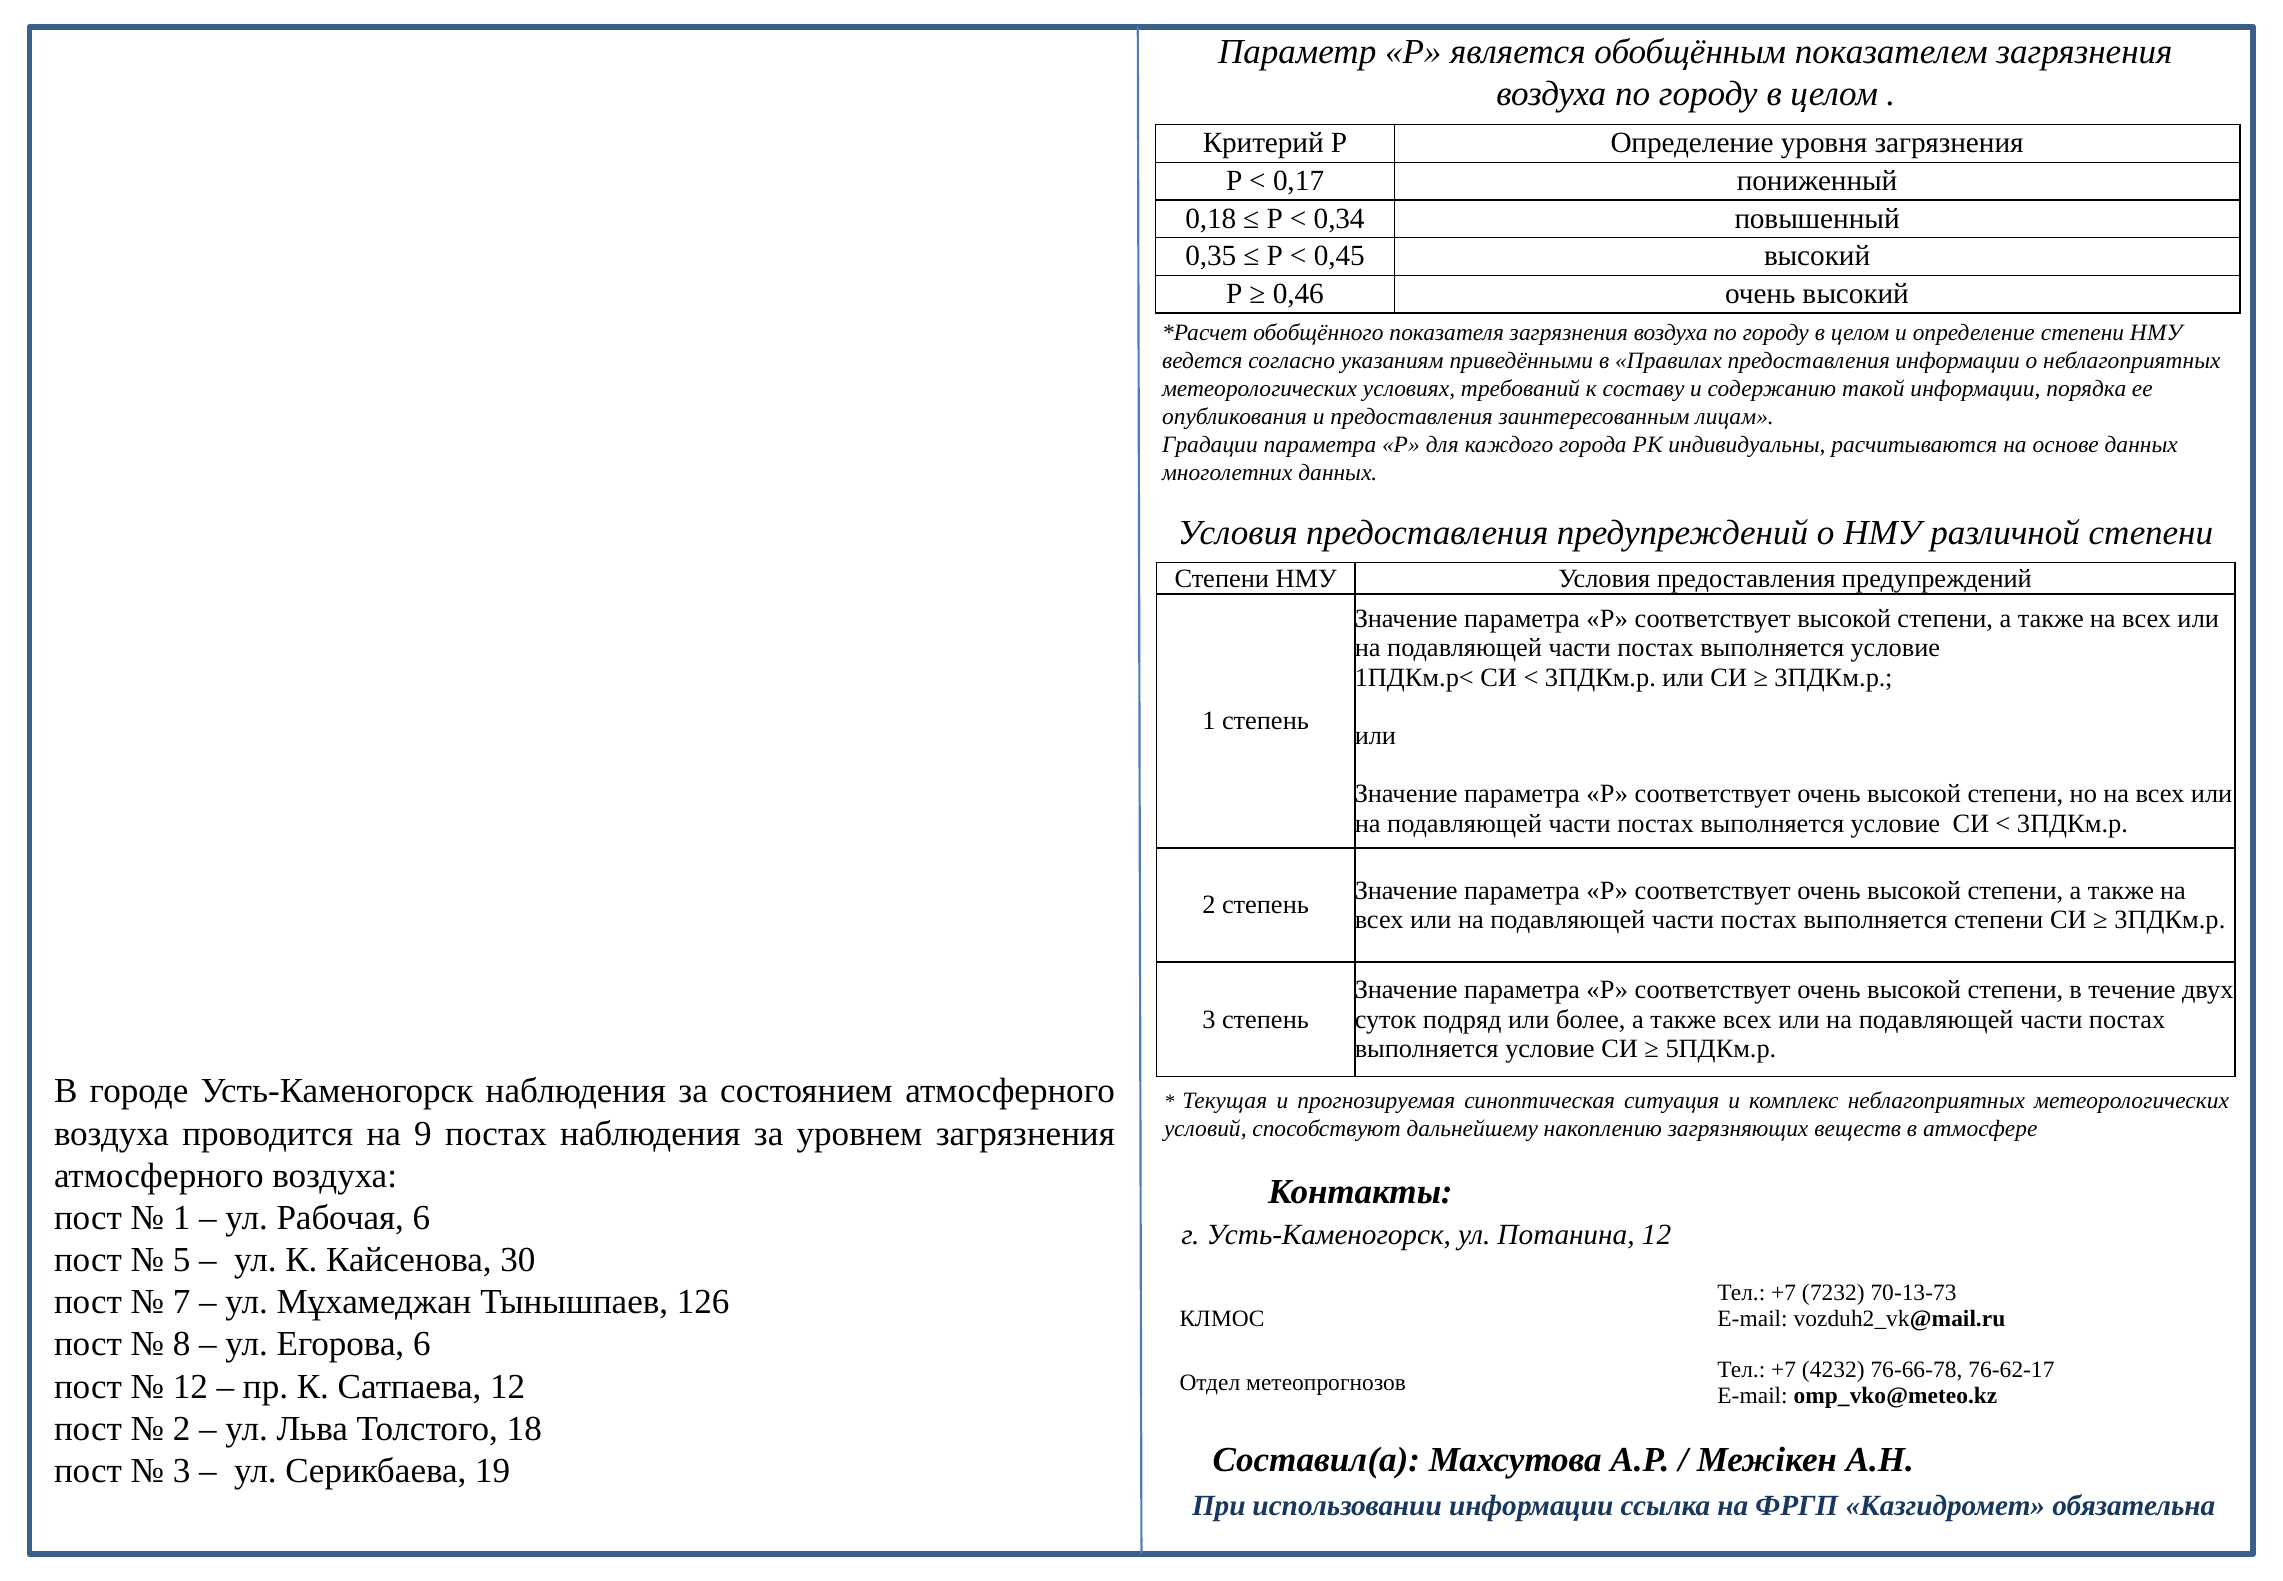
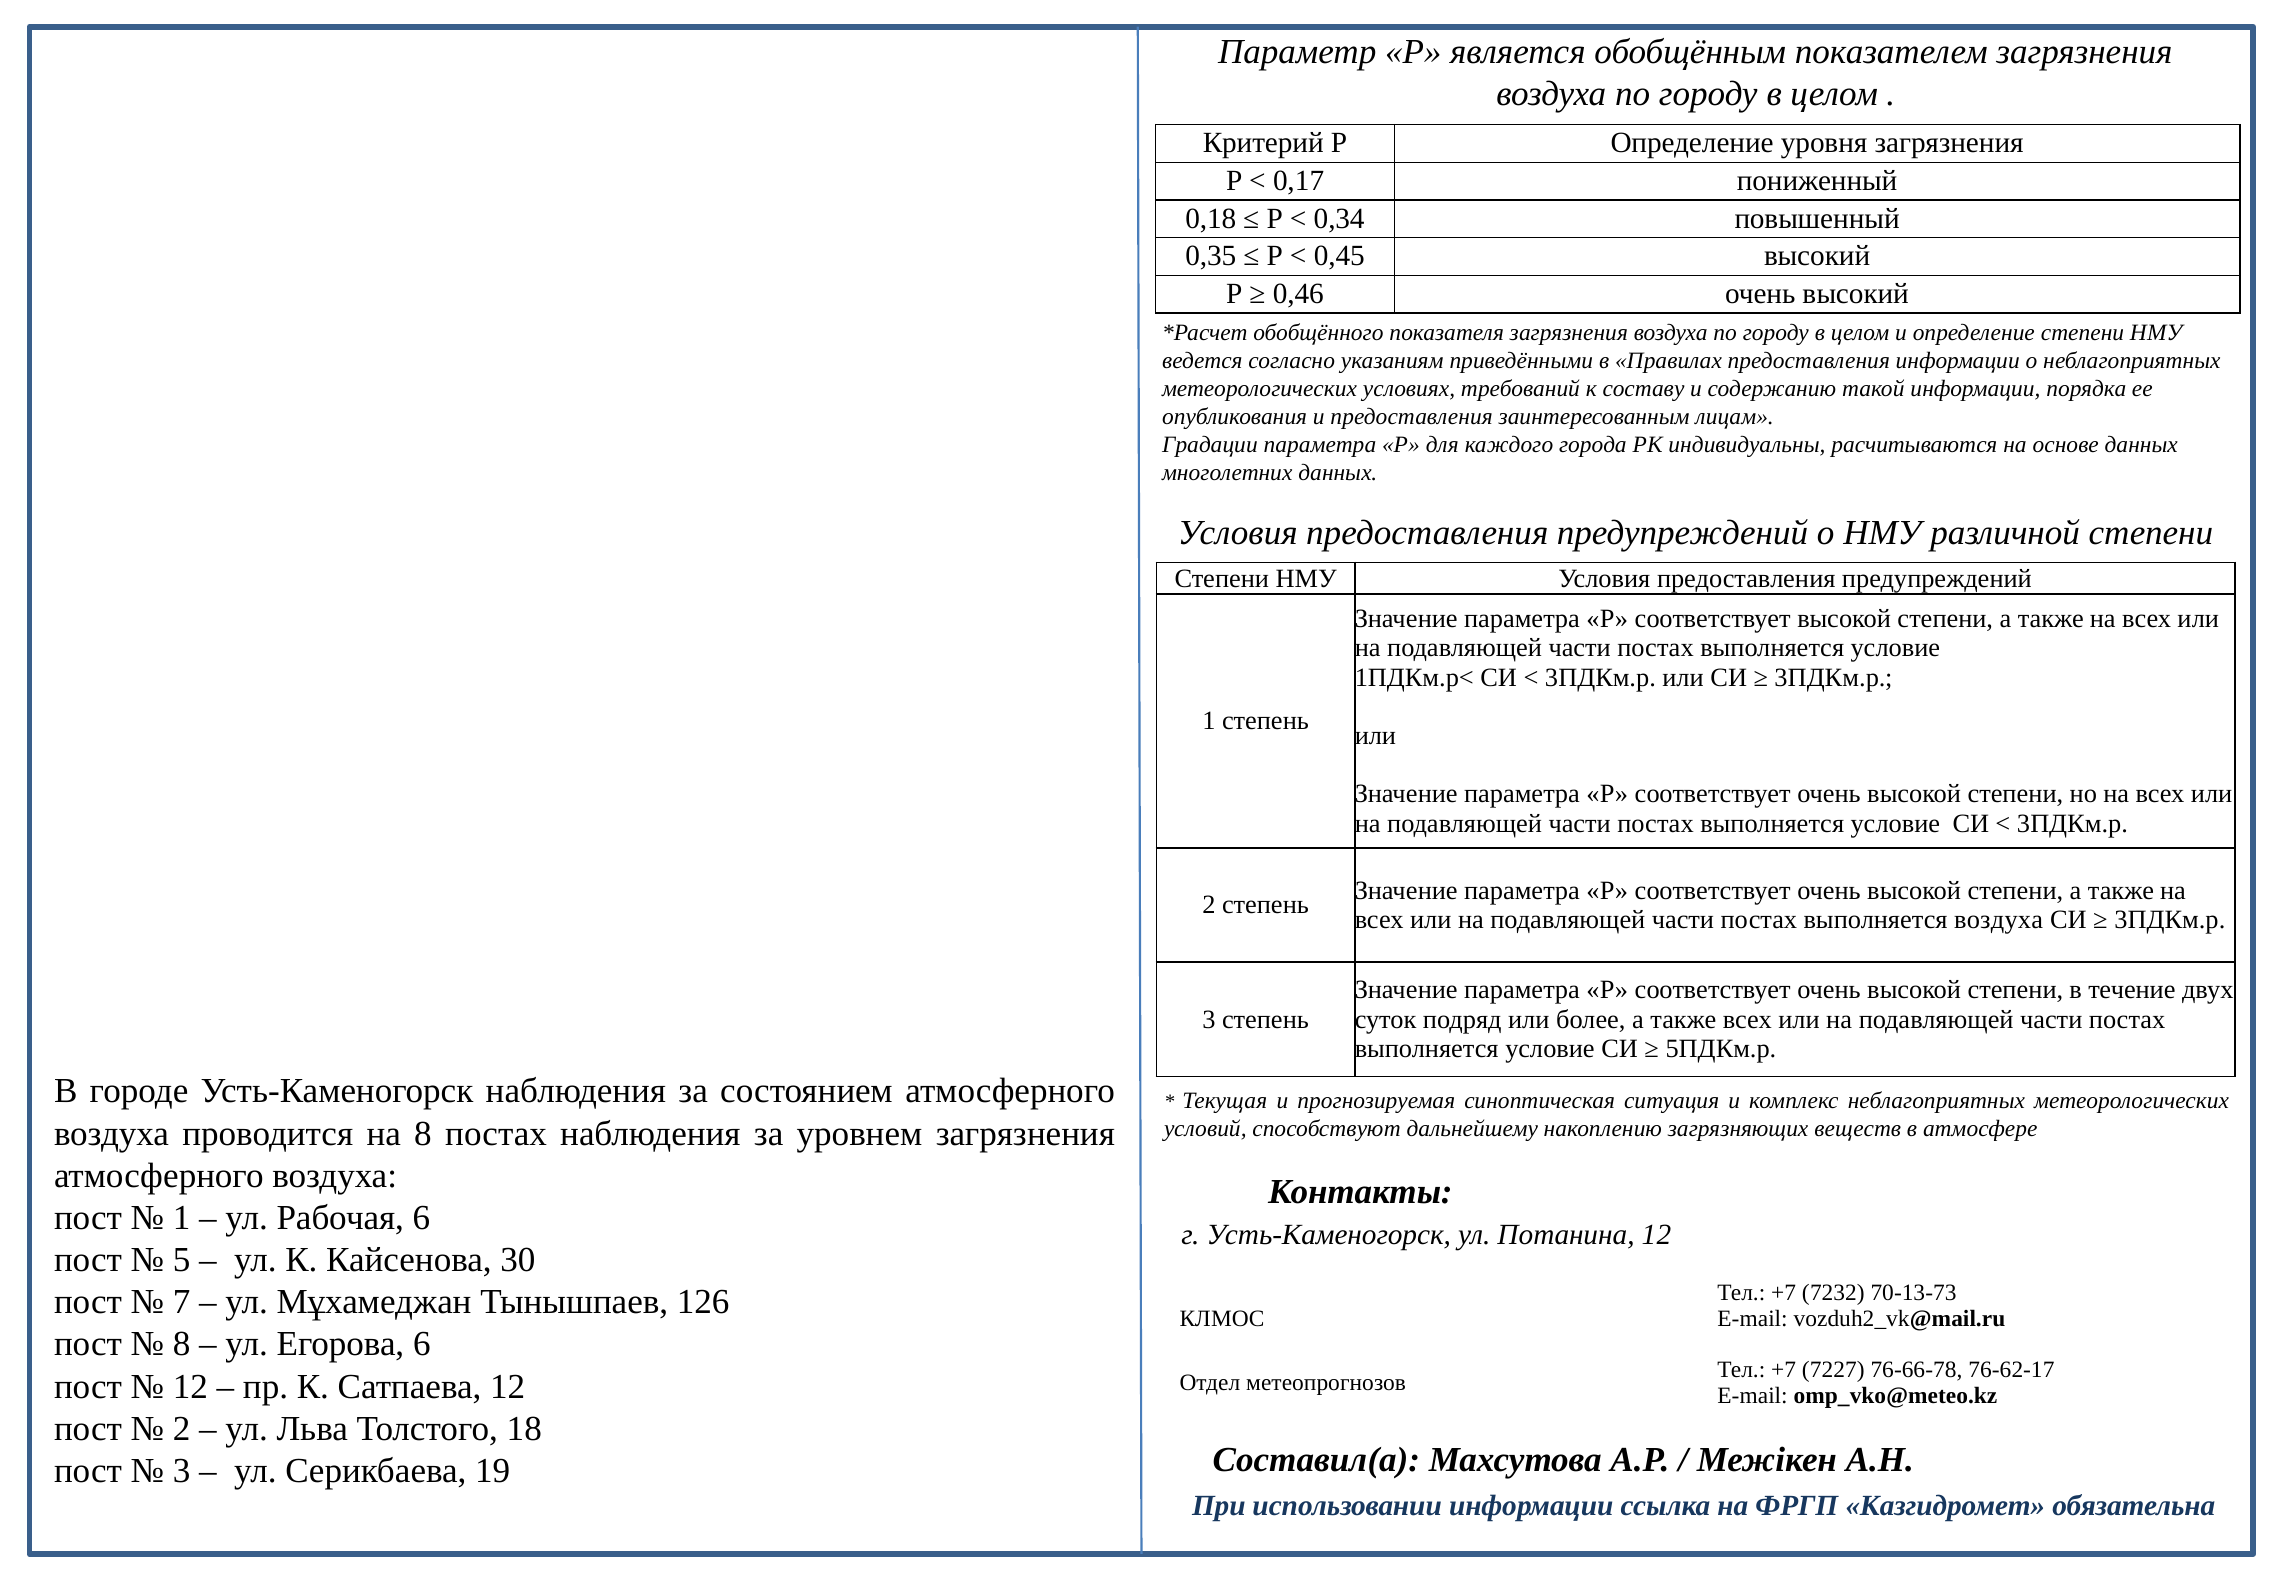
выполняется степени: степени -> воздуха
на 9: 9 -> 8
4232: 4232 -> 7227
